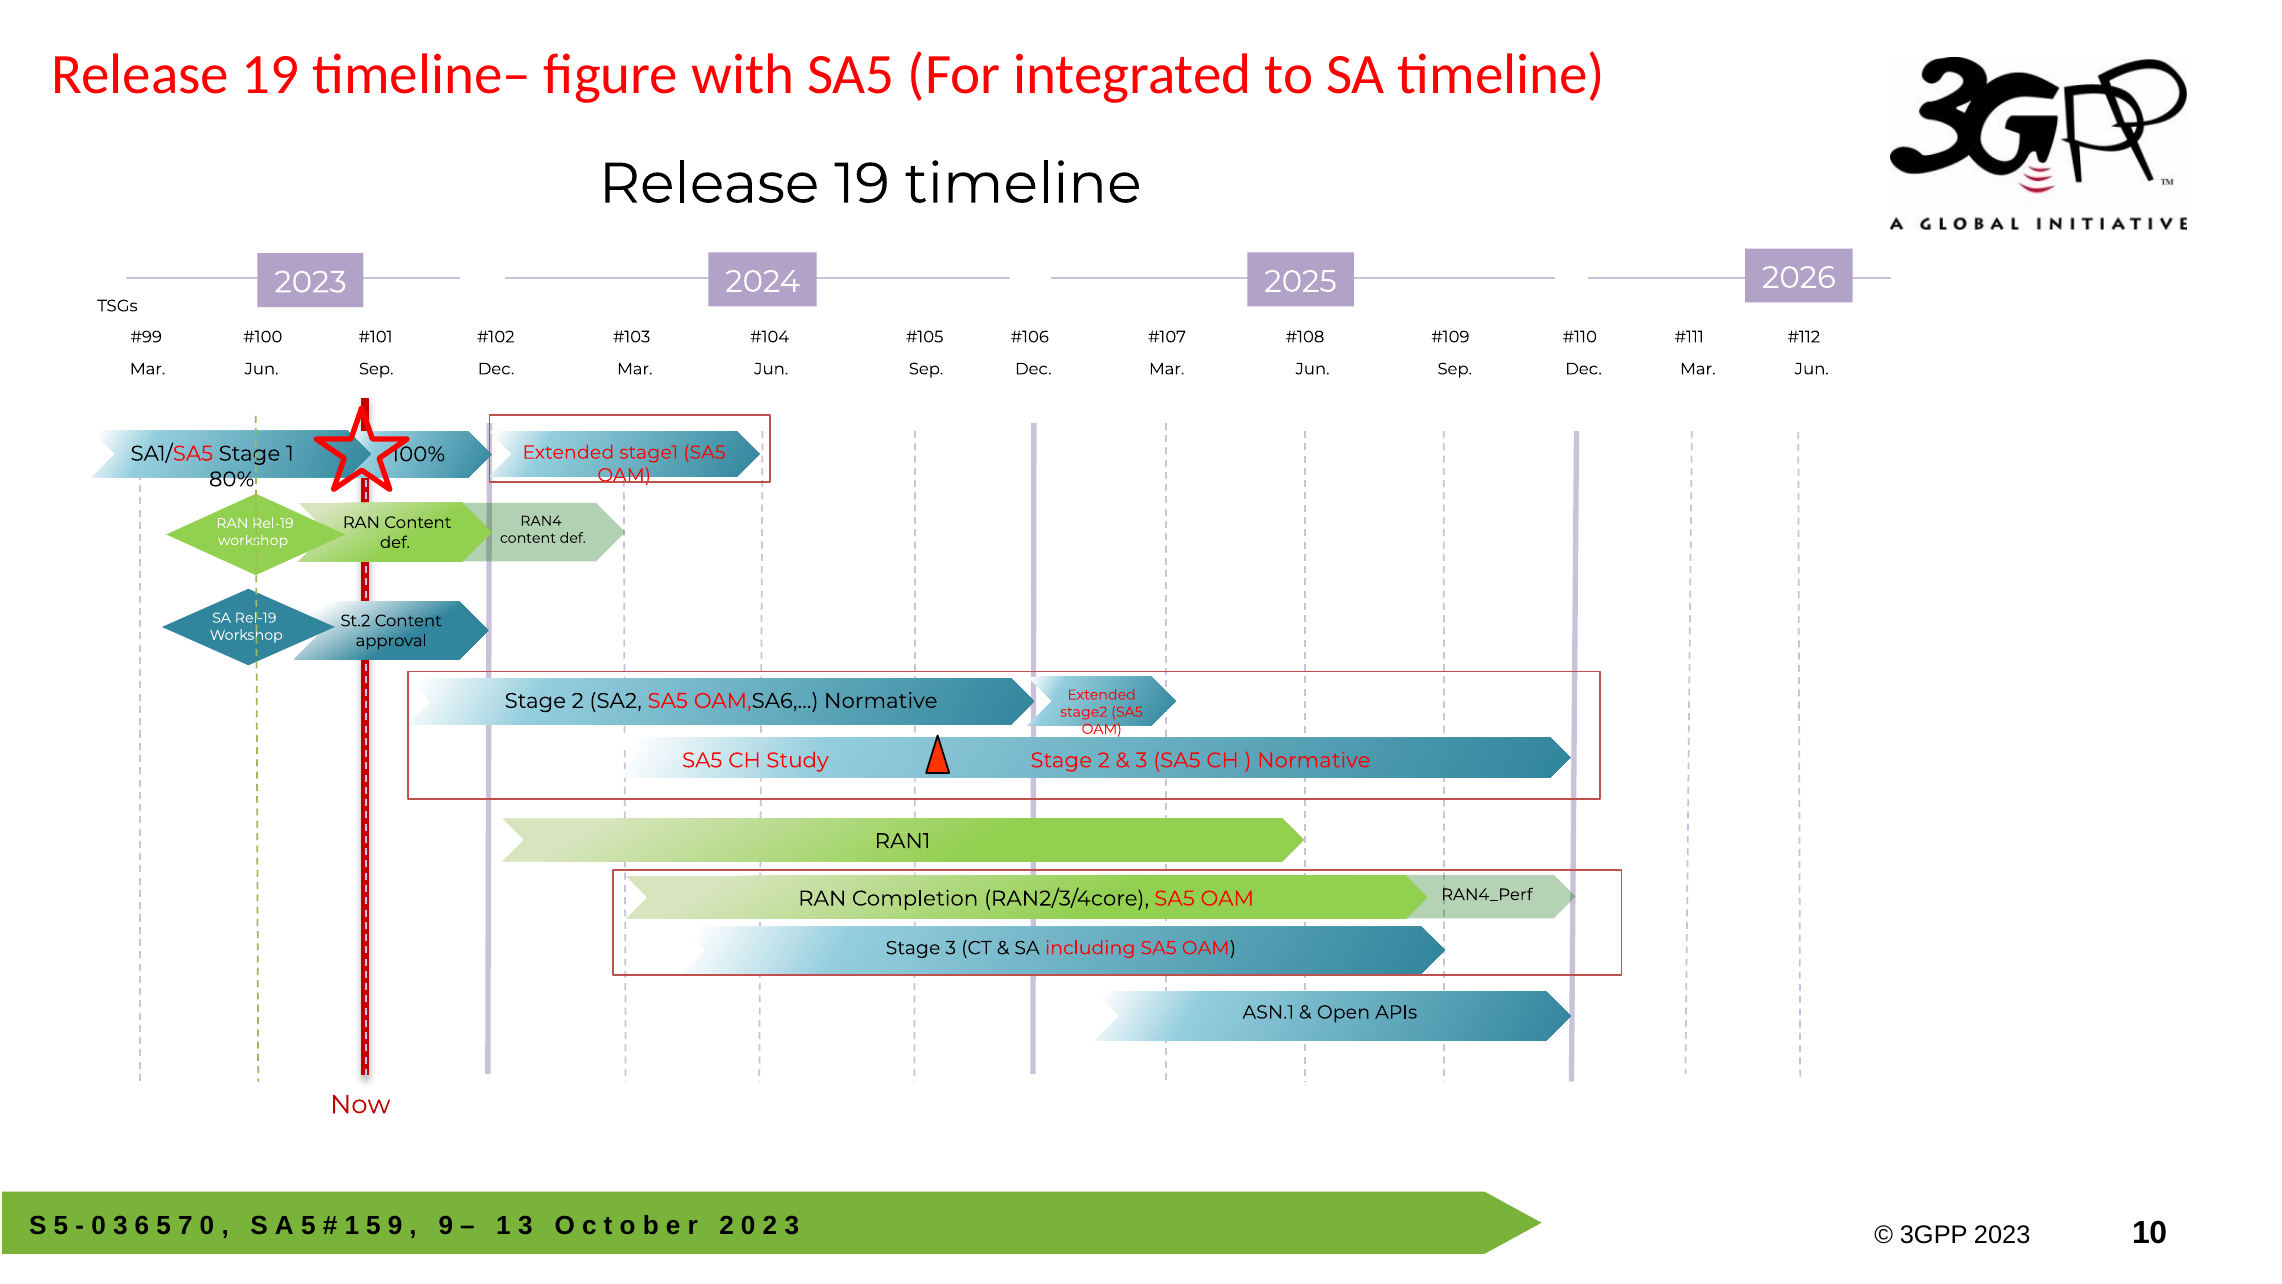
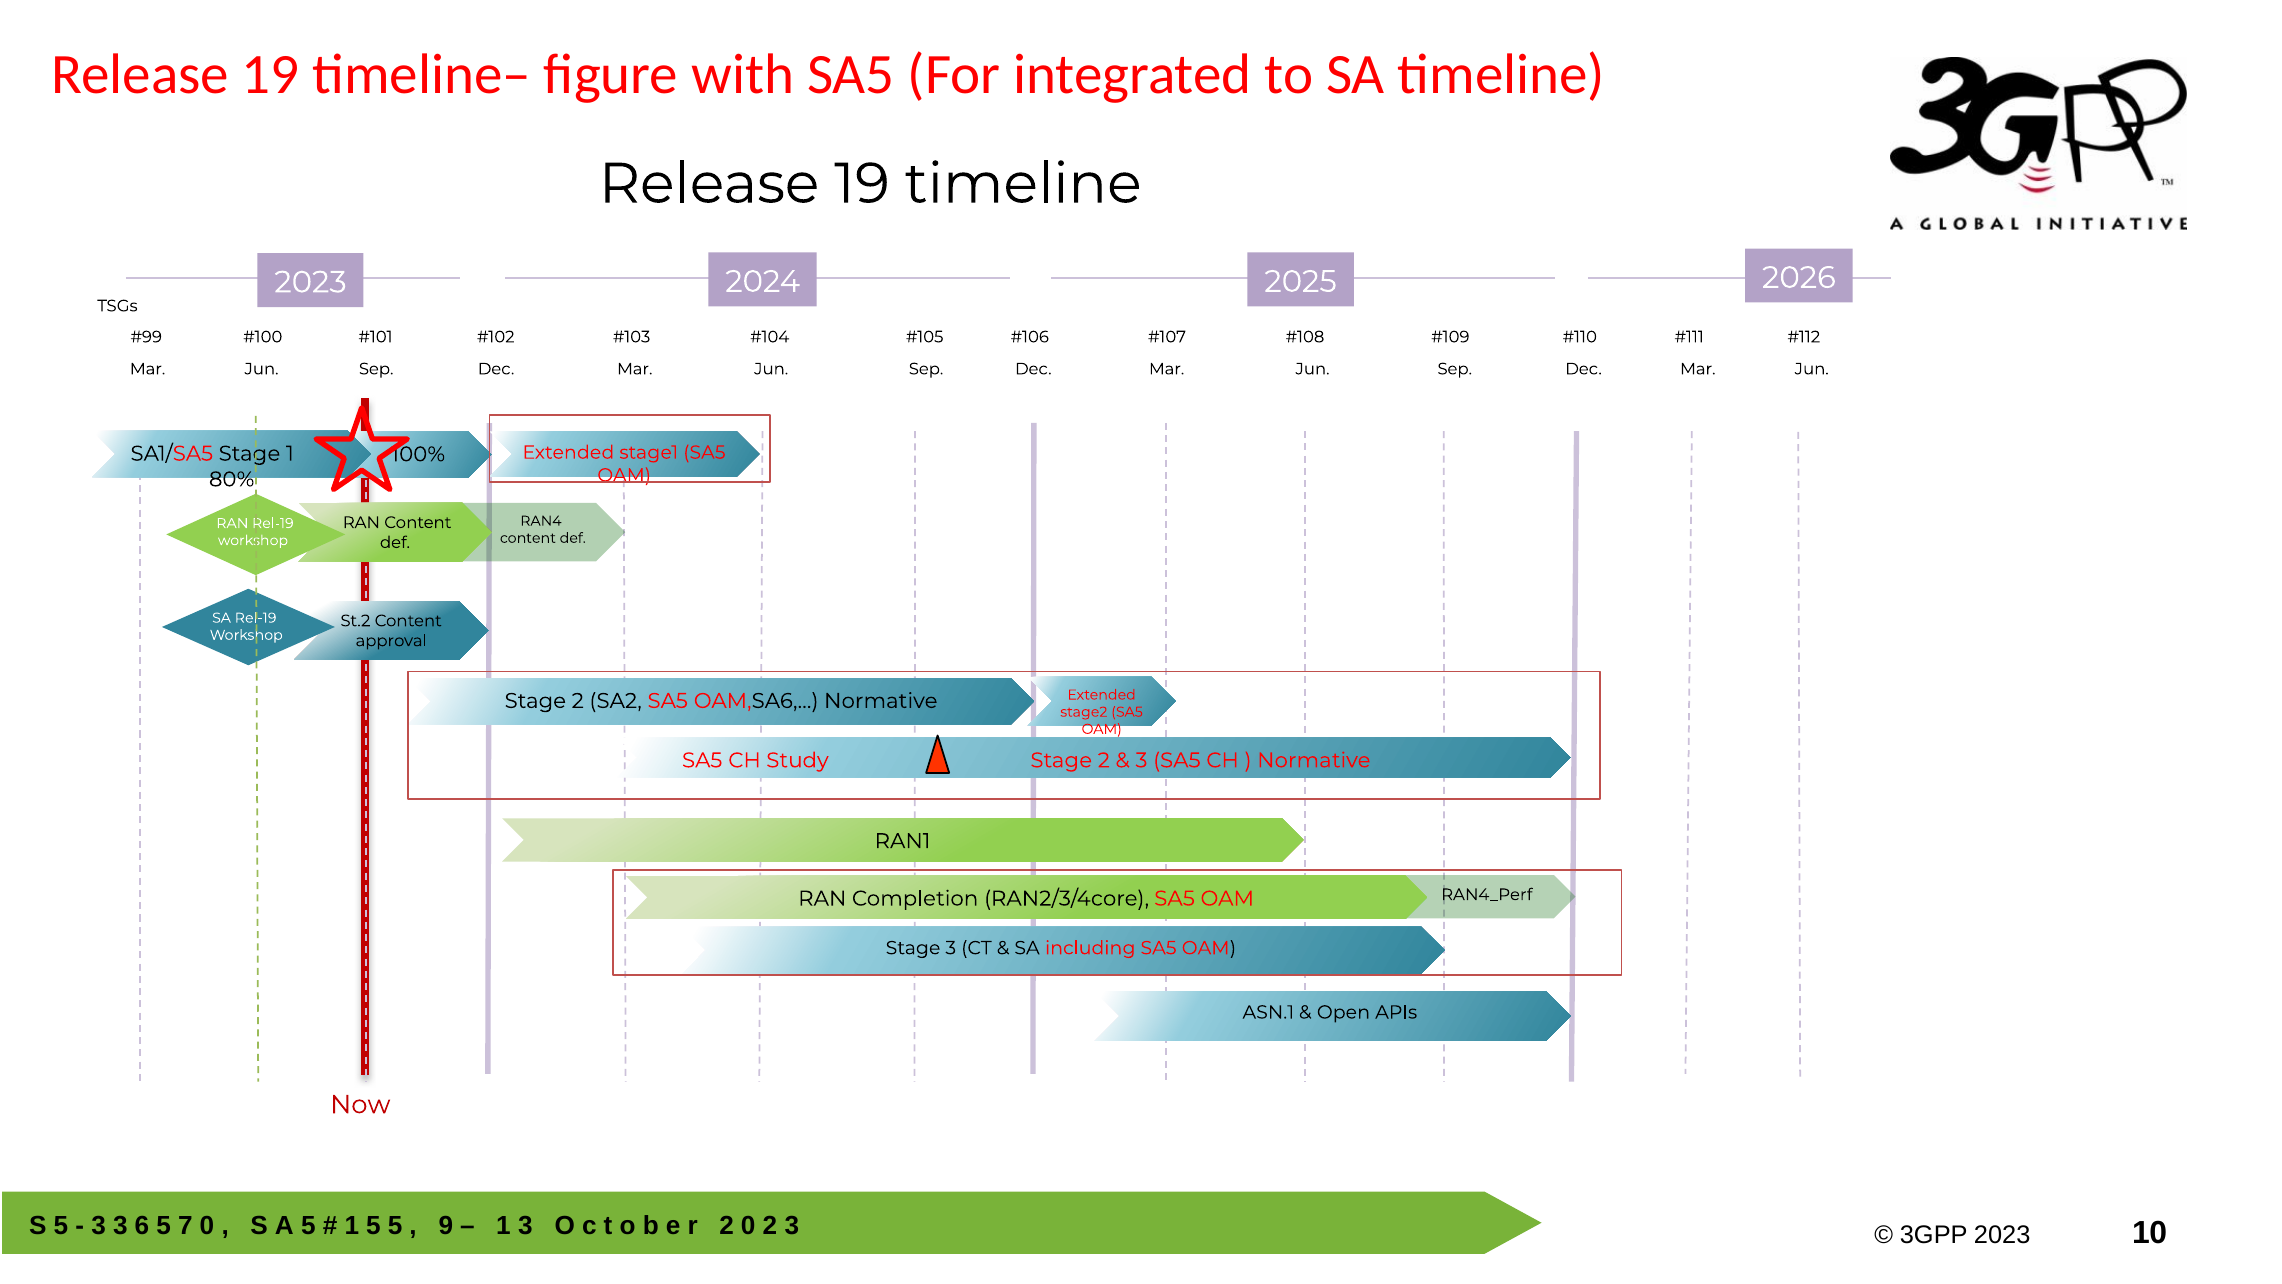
0 at (99, 1226): 0 -> 3
9 at (395, 1226): 9 -> 5
